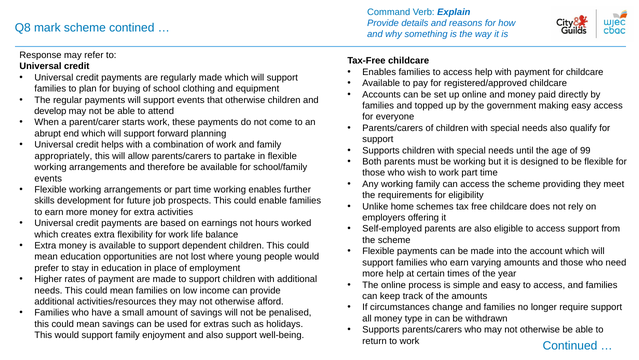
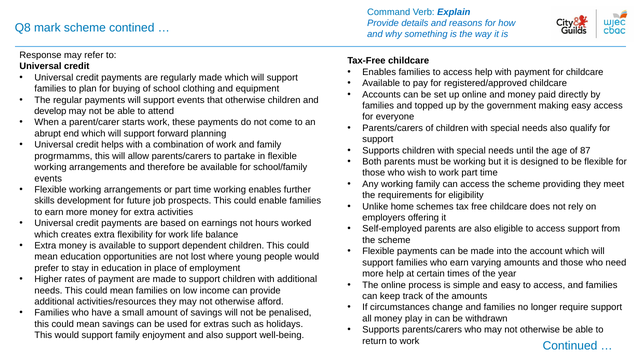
99: 99 -> 87
appropriately: appropriately -> progrmamms
type: type -> play
